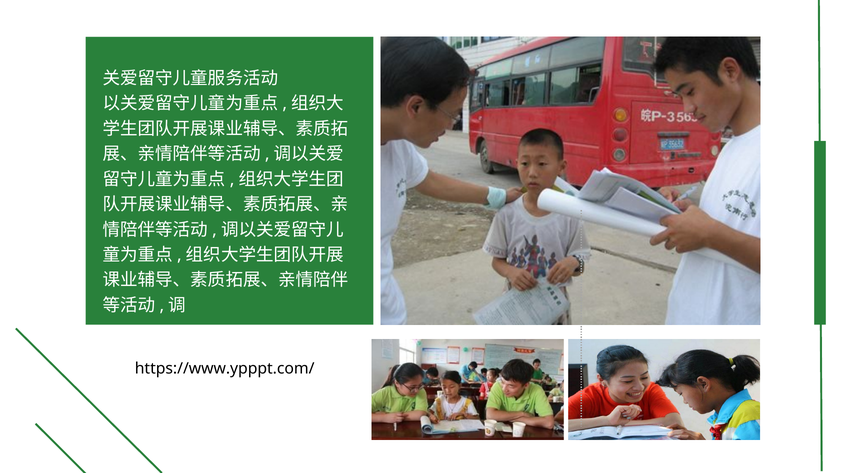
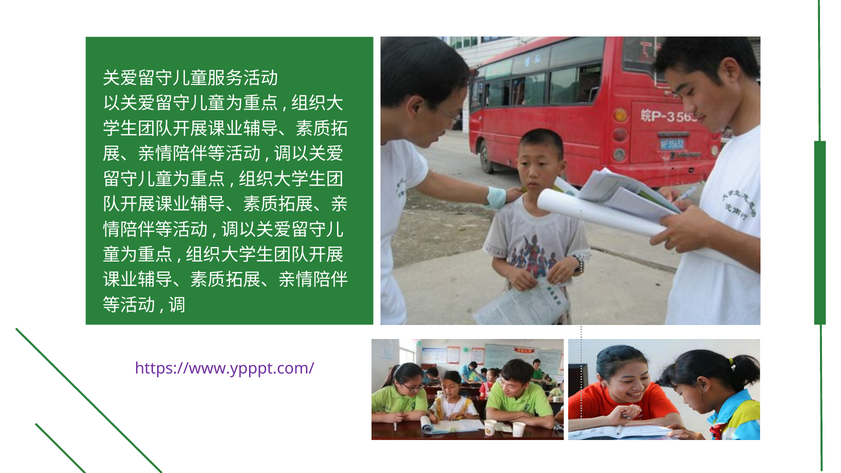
https://www.ypppt.com/ colour: black -> purple
